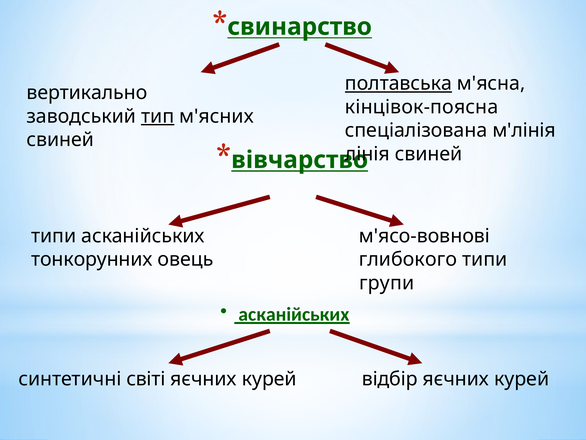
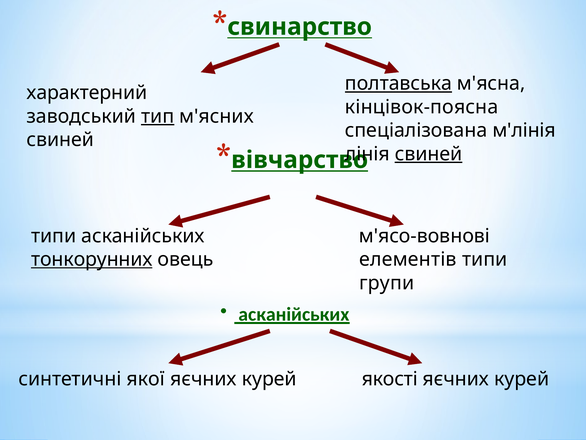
вертикально: вертикально -> характерний
свиней at (429, 154) underline: none -> present
тонкорунних underline: none -> present
глибокого: глибокого -> елементів
світі: світі -> якої
відбір: відбір -> якості
